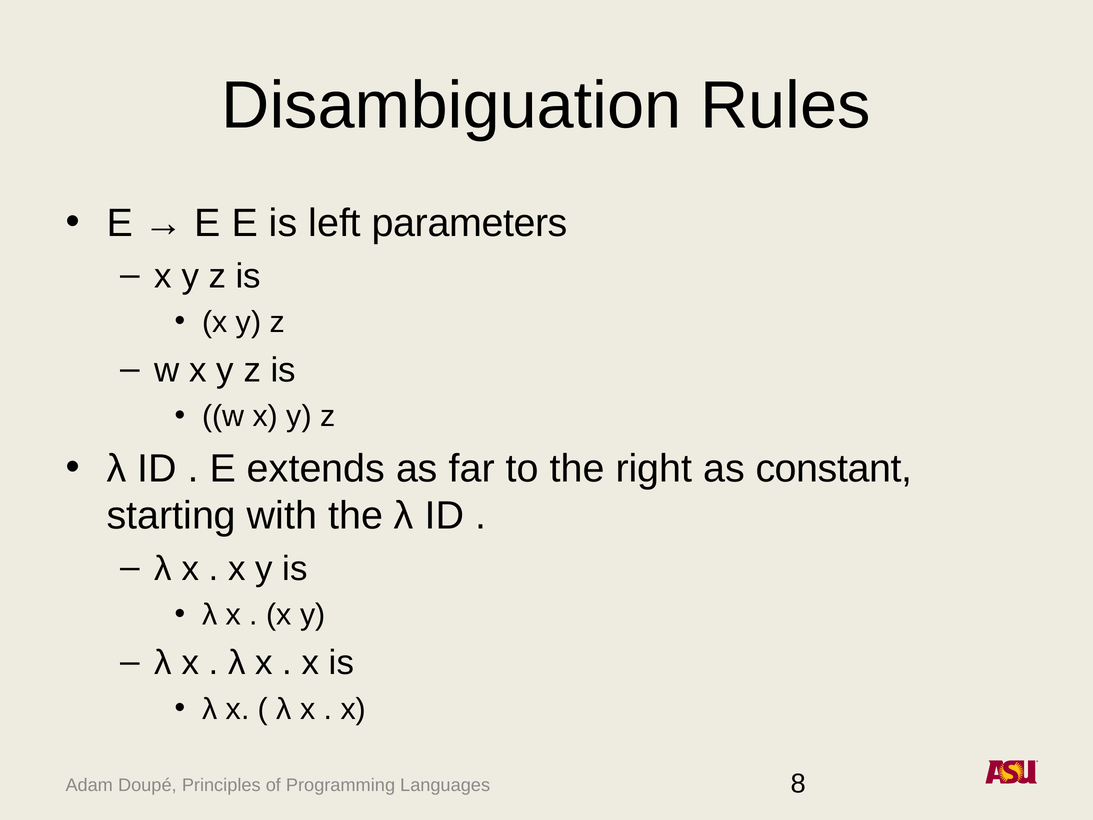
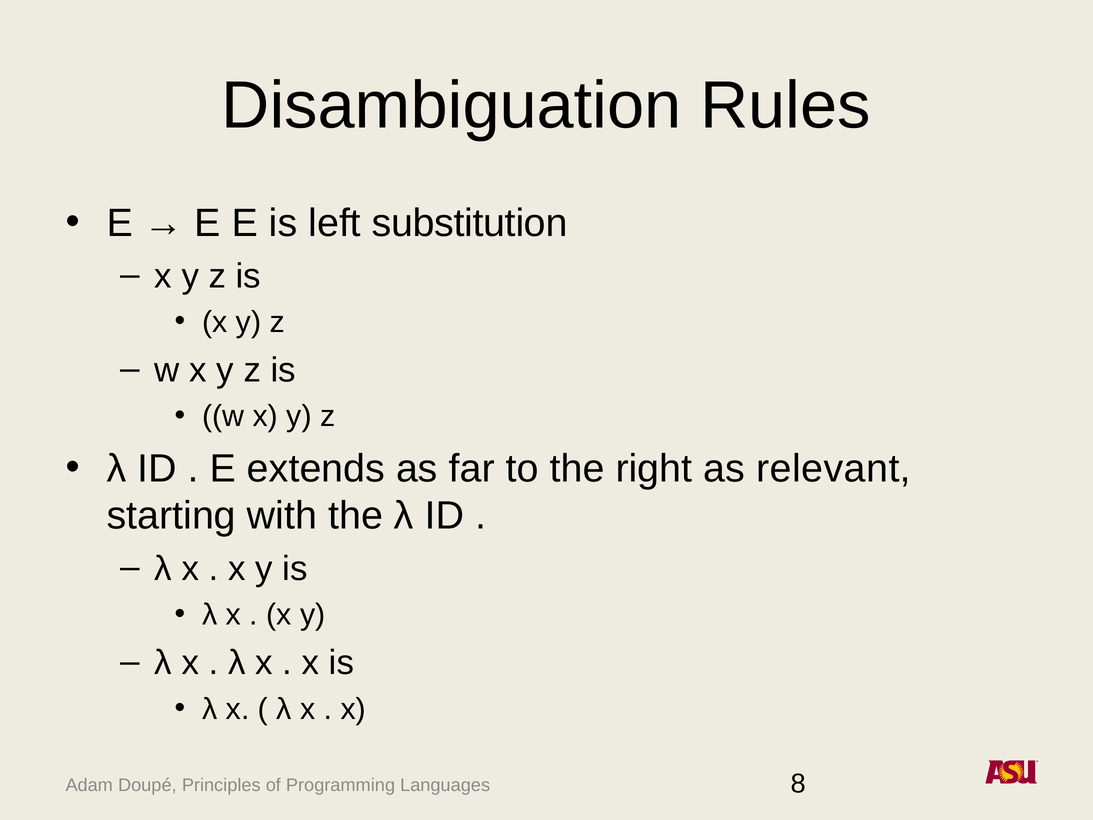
parameters: parameters -> substitution
constant: constant -> relevant
